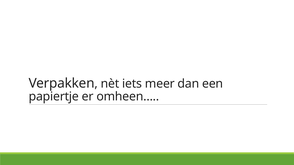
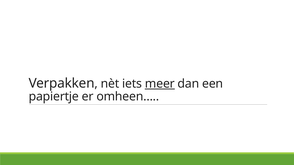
meer underline: none -> present
